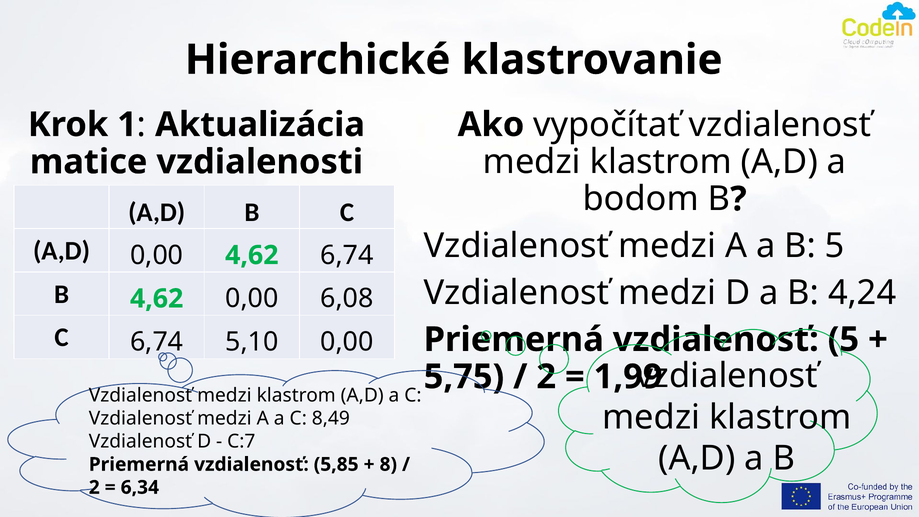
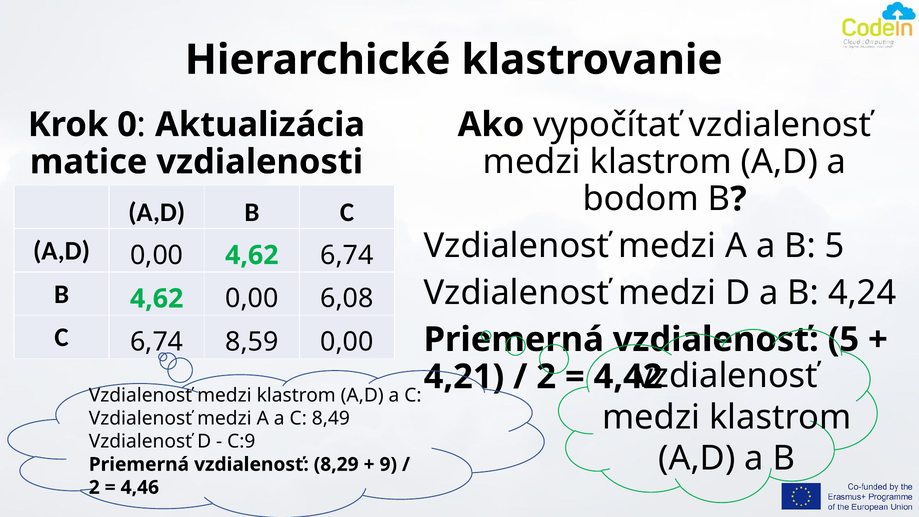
1: 1 -> 0
5,10: 5,10 -> 8,59
5,75: 5,75 -> 4,21
1,99: 1,99 -> 4,42
C:7: C:7 -> C:9
5,85: 5,85 -> 8,29
8: 8 -> 9
6,34: 6,34 -> 4,46
